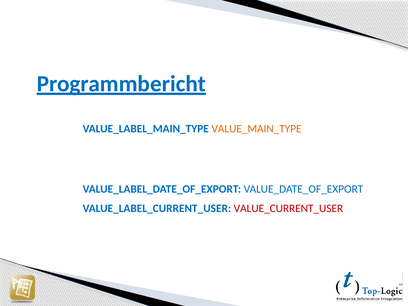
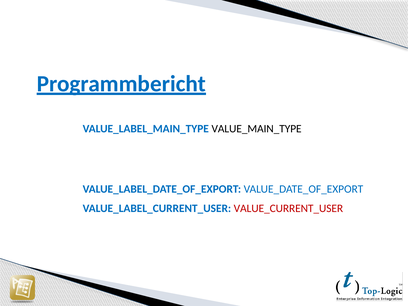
VALUE_MAIN_TYPE colour: orange -> black
